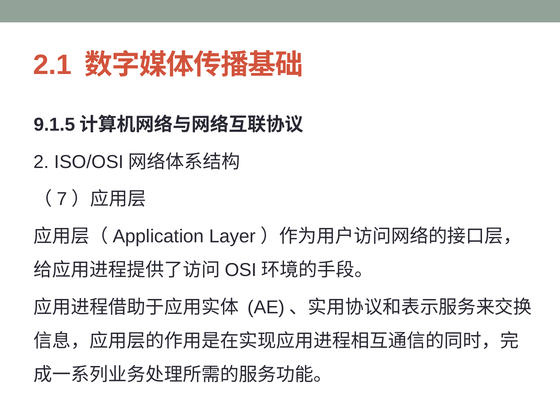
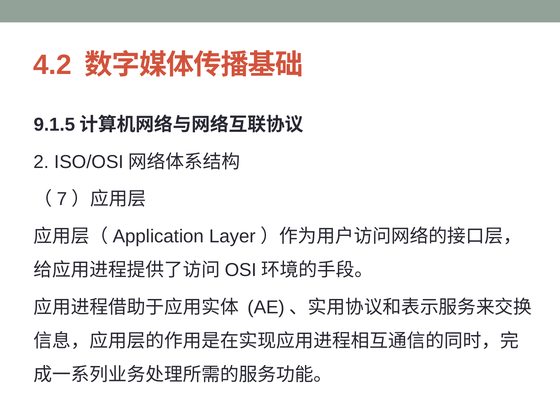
2.1: 2.1 -> 4.2
